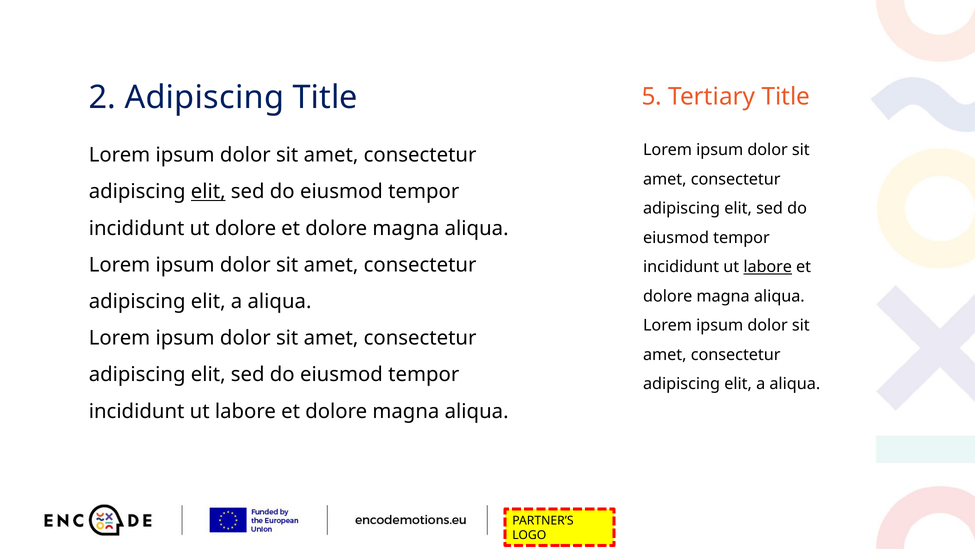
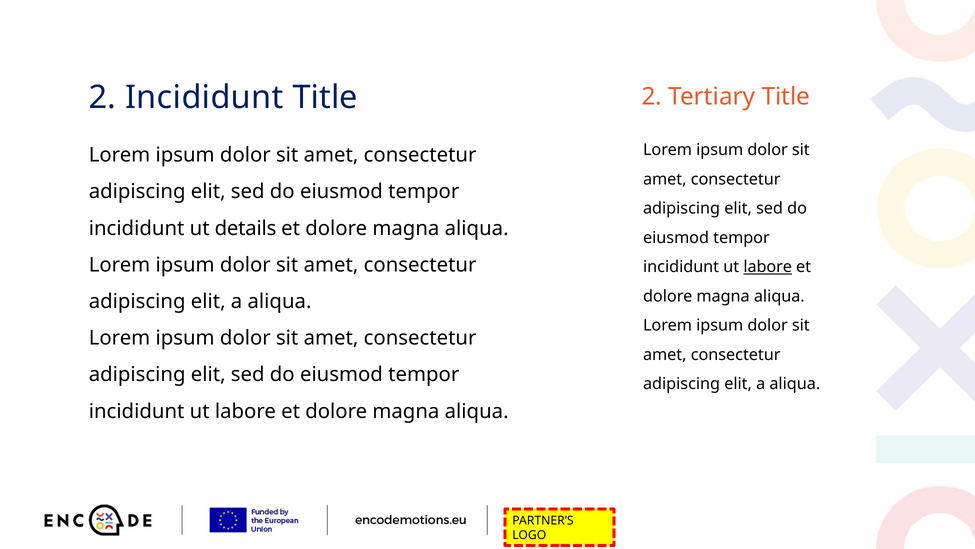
2 Adipiscing: Adipiscing -> Incididunt
Title 5: 5 -> 2
elit at (208, 192) underline: present -> none
ut dolore: dolore -> details
